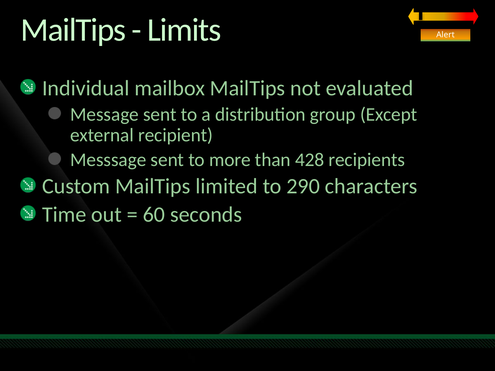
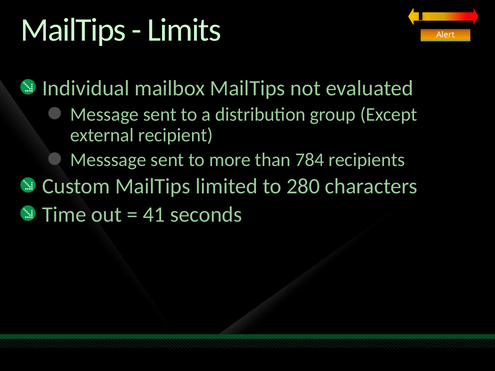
428: 428 -> 784
290: 290 -> 280
60: 60 -> 41
